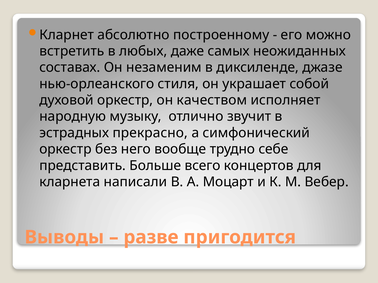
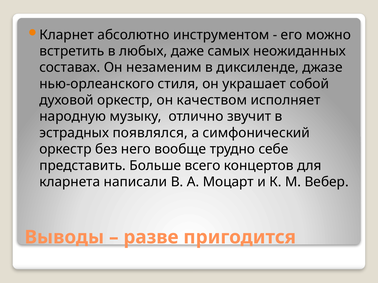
построенному: построенному -> инструментом
прекрасно: прекрасно -> появлялся
